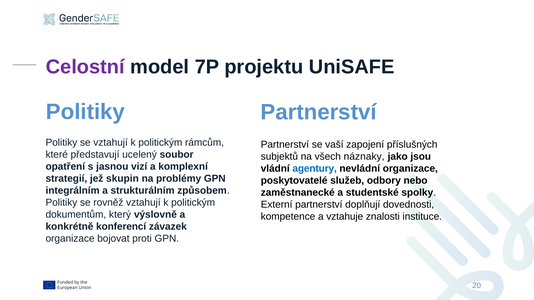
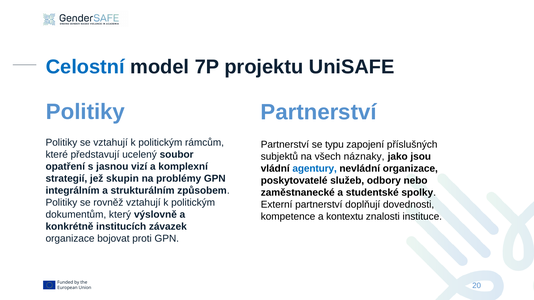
Celostní colour: purple -> blue
vaší: vaší -> typu
vztahuje: vztahuje -> kontextu
konferencí: konferencí -> institucích
